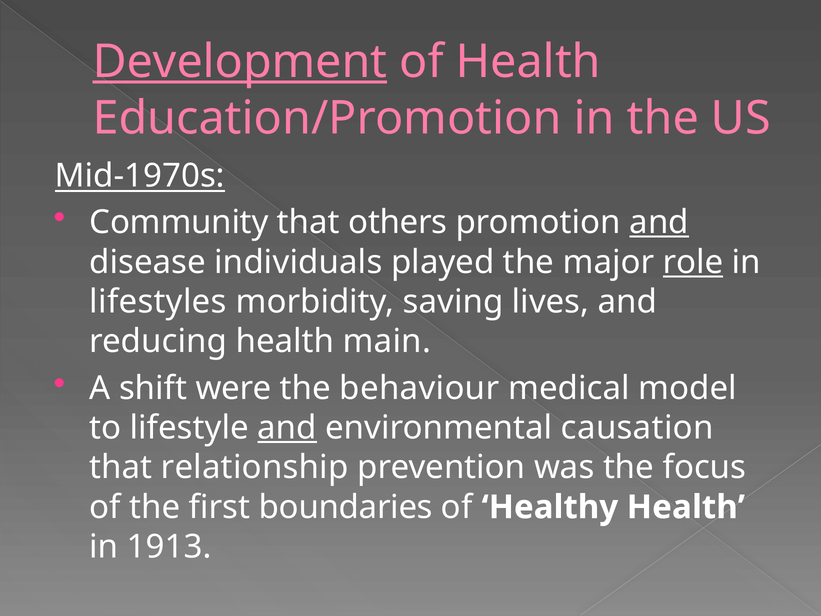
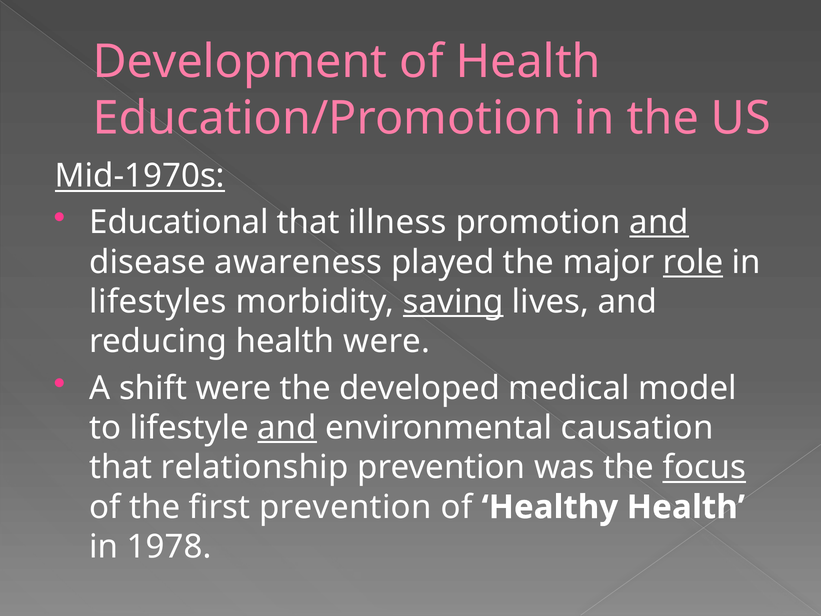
Development underline: present -> none
Community: Community -> Educational
others: others -> illness
individuals: individuals -> awareness
saving underline: none -> present
health main: main -> were
behaviour: behaviour -> developed
focus underline: none -> present
first boundaries: boundaries -> prevention
1913: 1913 -> 1978
